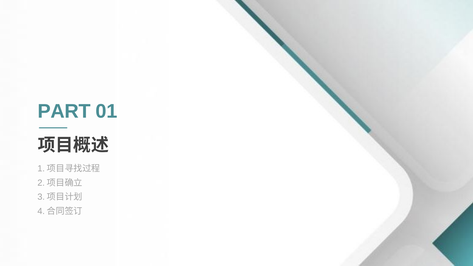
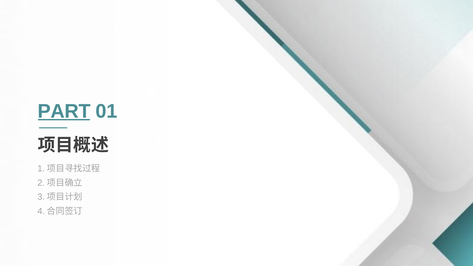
PART underline: none -> present
